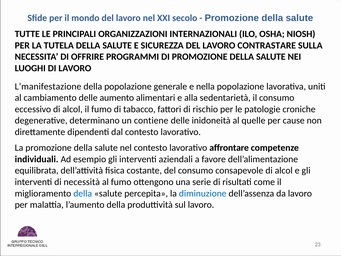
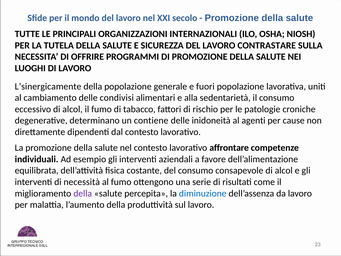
L’manifestazione: L’manifestazione -> L’sinergicamente
nella: nella -> fuori
aumento: aumento -> condivisi
quelle: quelle -> agenti
della at (83, 193) colour: blue -> purple
